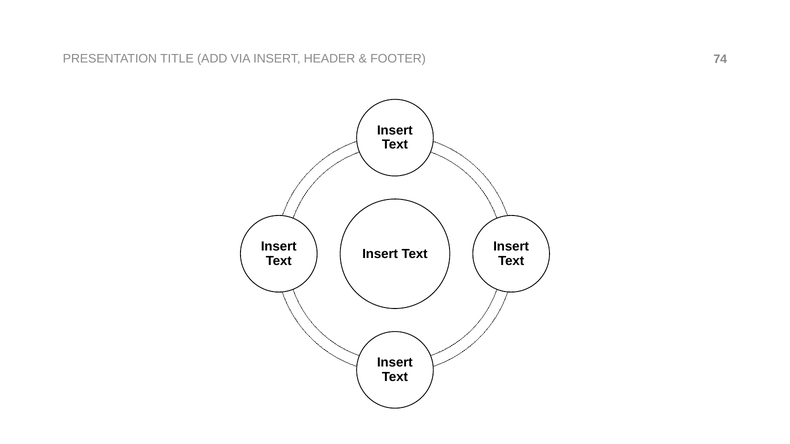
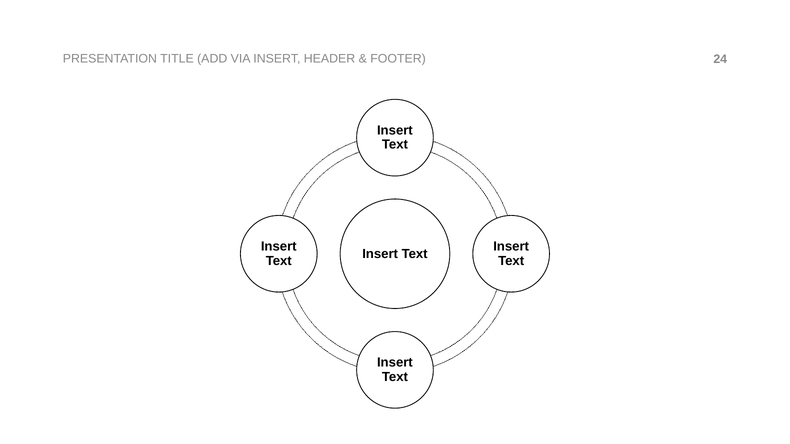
74: 74 -> 24
